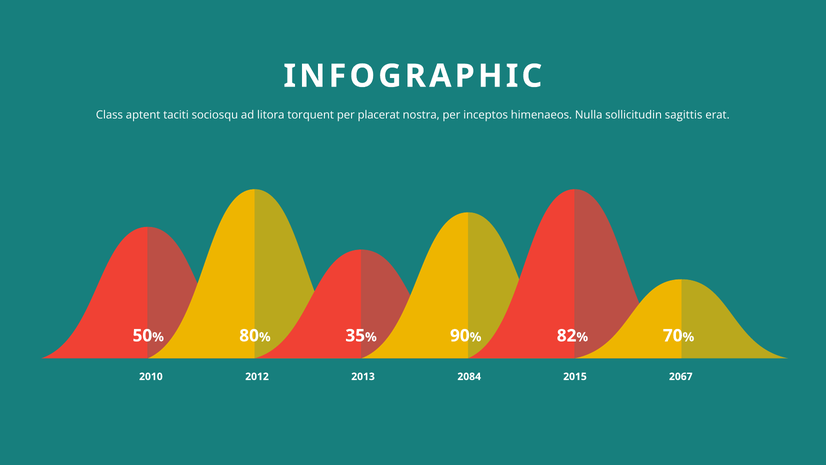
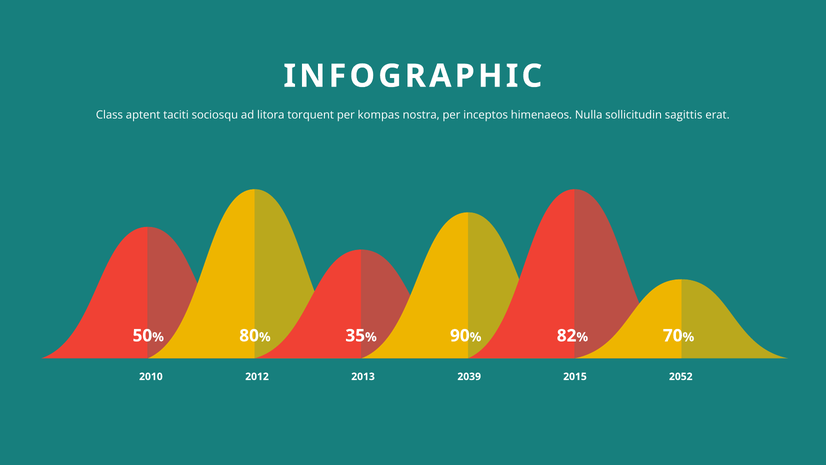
placerat: placerat -> kompas
2084: 2084 -> 2039
2067: 2067 -> 2052
